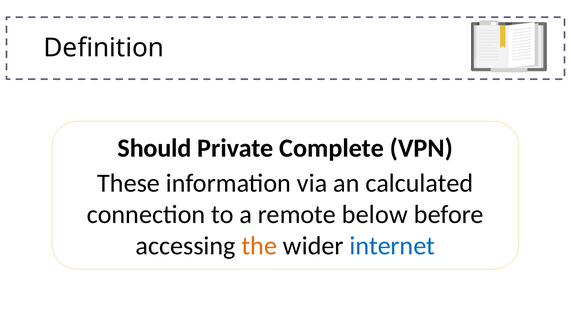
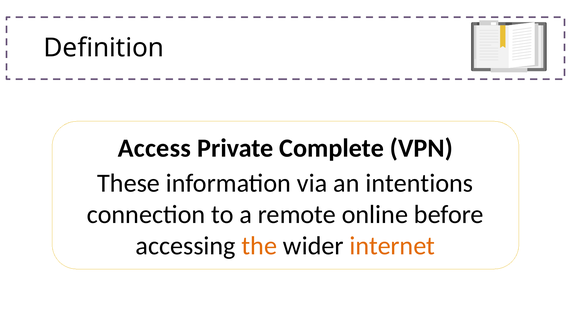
Should: Should -> Access
calculated: calculated -> intentions
below: below -> online
internet colour: blue -> orange
